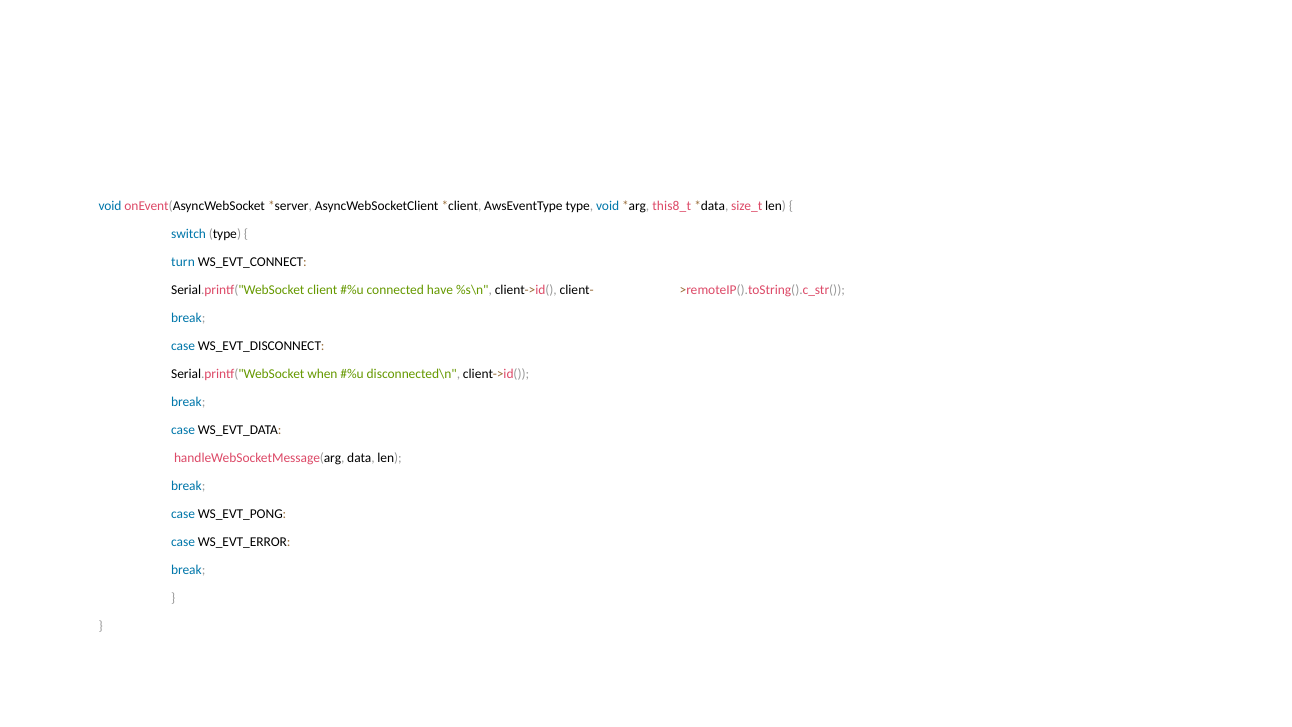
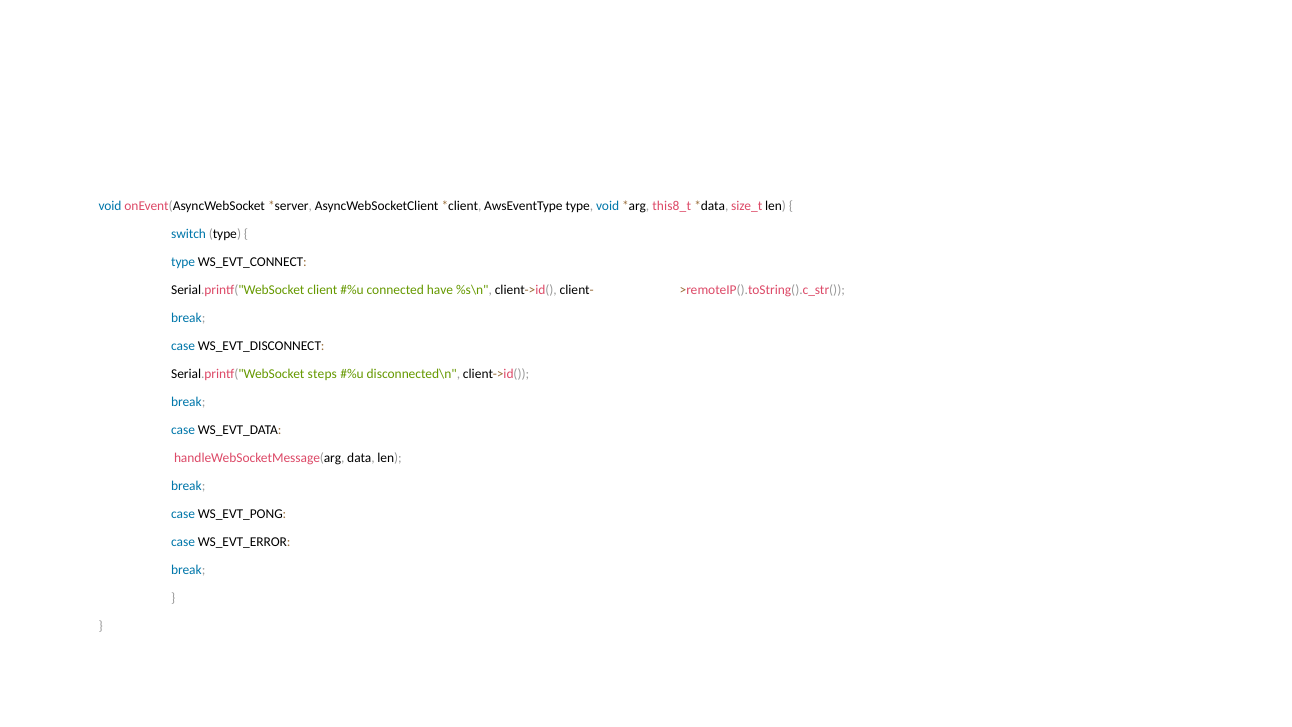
turn at (183, 262): turn -> type
when: when -> steps
